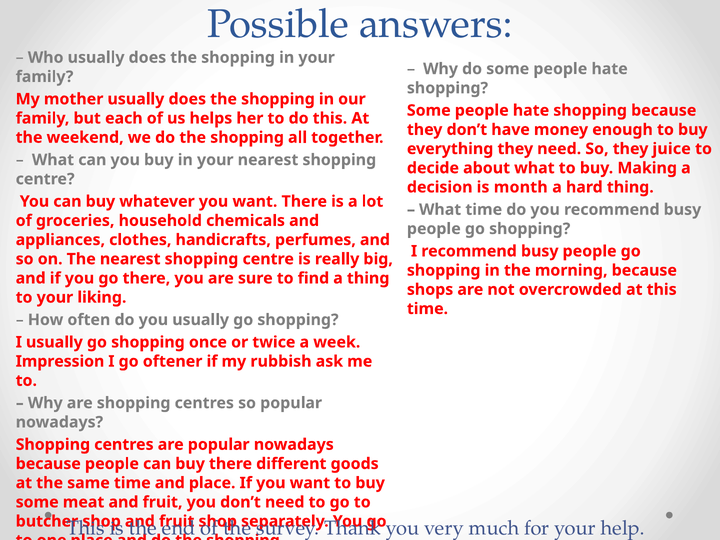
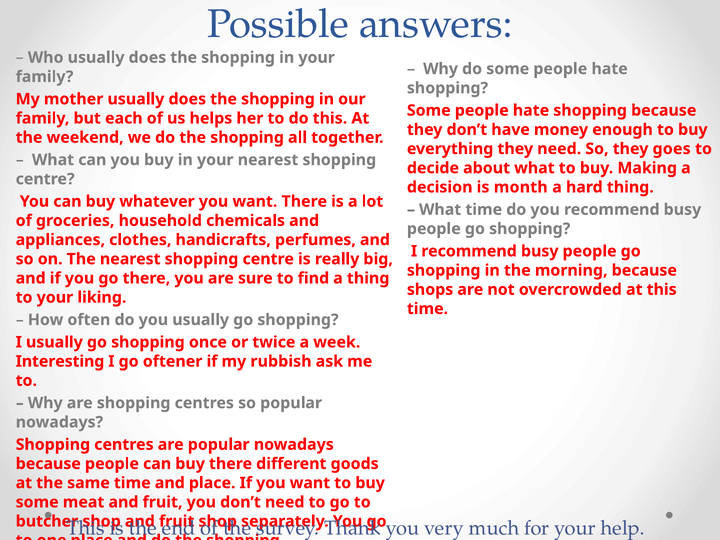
juice: juice -> goes
Impression: Impression -> Interesting
